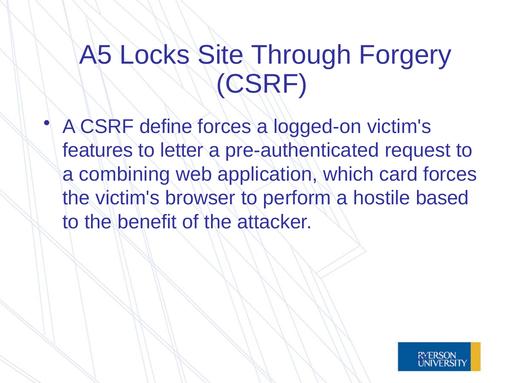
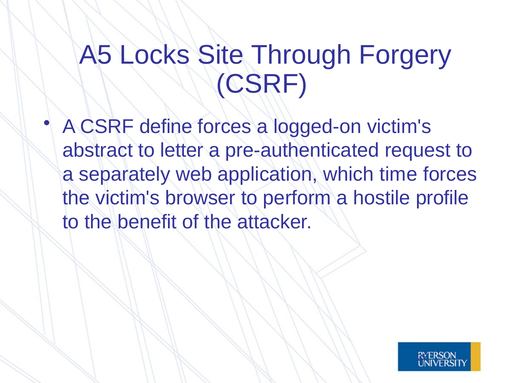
features: features -> abstract
combining: combining -> separately
card: card -> time
based: based -> profile
